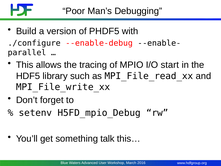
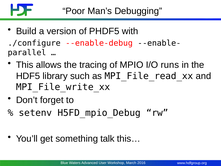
start: start -> runs
